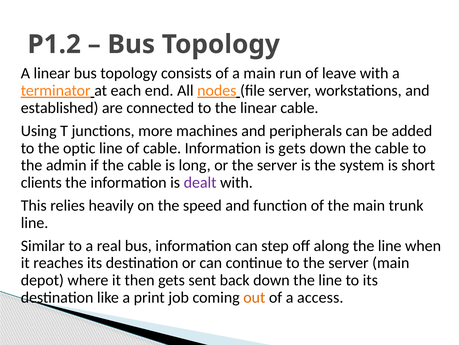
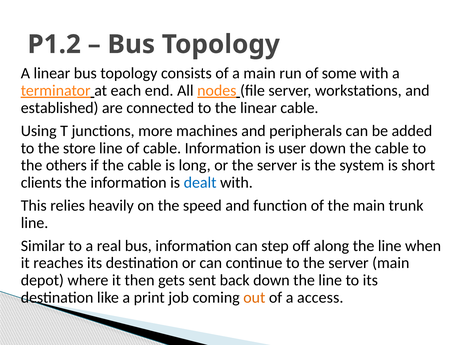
leave: leave -> some
optic: optic -> store
is gets: gets -> user
admin: admin -> others
dealt colour: purple -> blue
